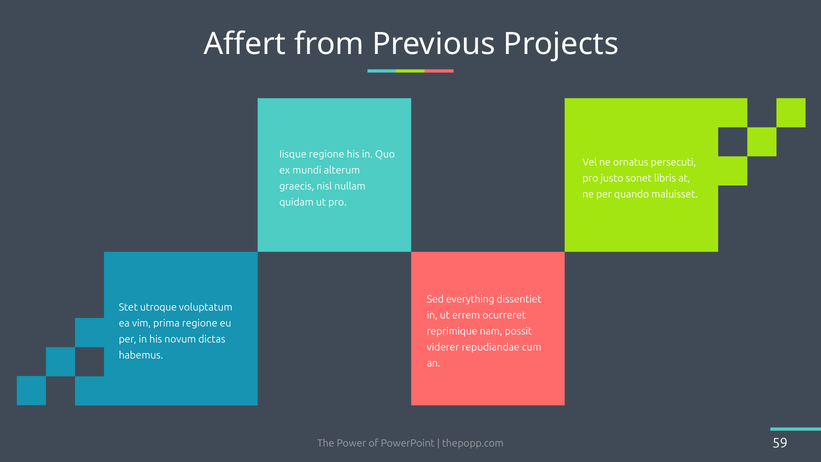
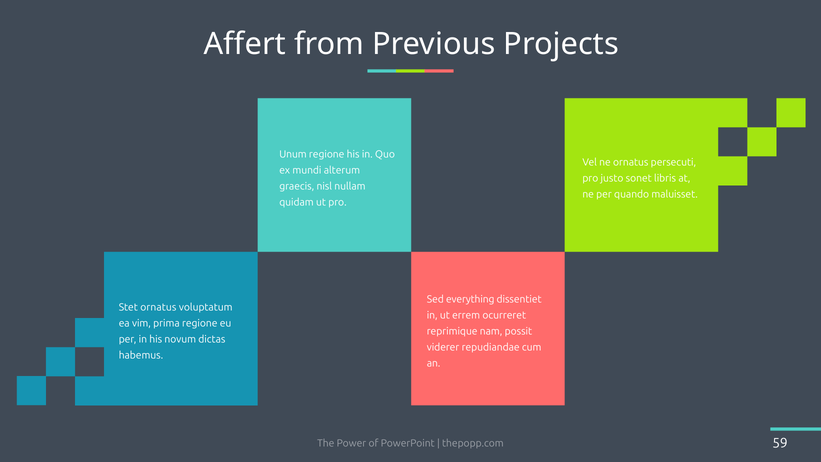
Iisque: Iisque -> Unum
Stet utroque: utroque -> ornatus
